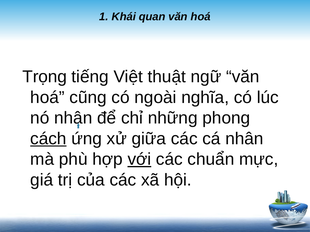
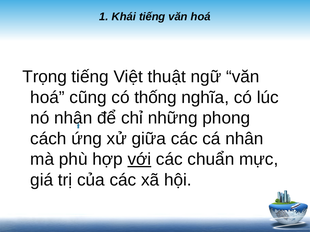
Khái quan: quan -> tiếng
ngoài: ngoài -> thống
cách underline: present -> none
